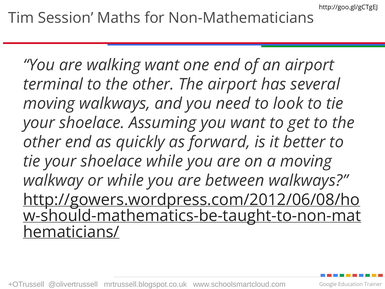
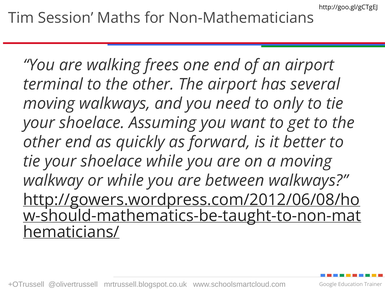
walking want: want -> frees
look: look -> only
